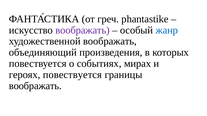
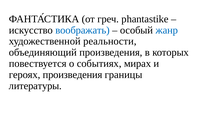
воображать at (83, 30) colour: purple -> blue
художественной воображать: воображать -> реальности
героях повествуется: повествуется -> произведения
воображать at (35, 86): воображать -> литературы
